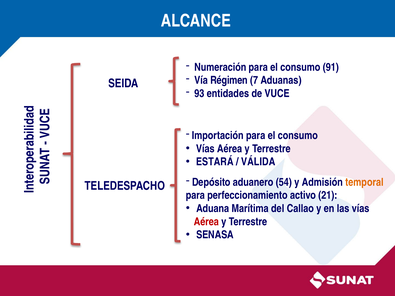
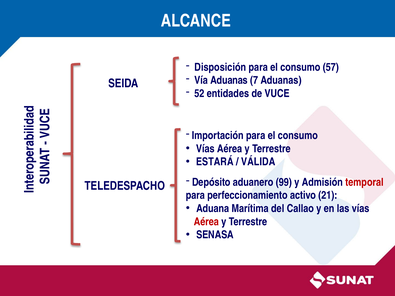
Numeración: Numeración -> Disposición
91: 91 -> 57
Vía Régimen: Régimen -> Aduanas
93: 93 -> 52
54: 54 -> 99
temporal colour: orange -> red
